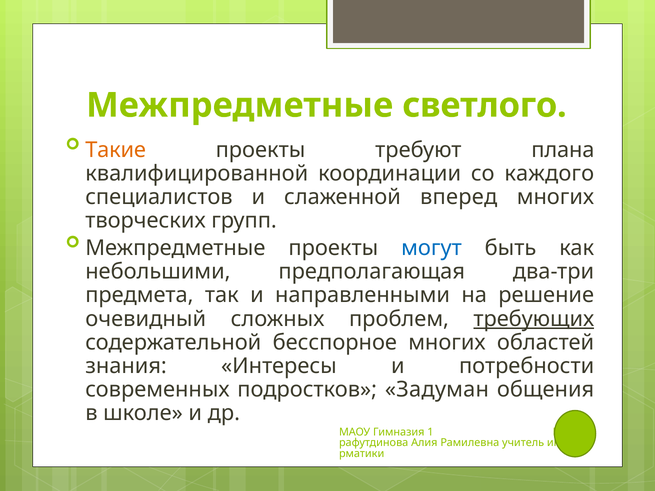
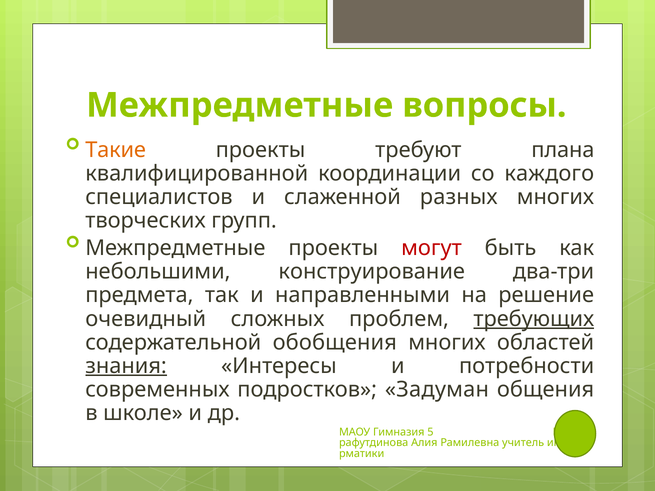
светлого: светлого -> вопросы
вперед: вперед -> разных
могут colour: blue -> red
предполагающая: предполагающая -> конструирование
бесспорное: бесспорное -> обобщения
знания underline: none -> present
1: 1 -> 5
